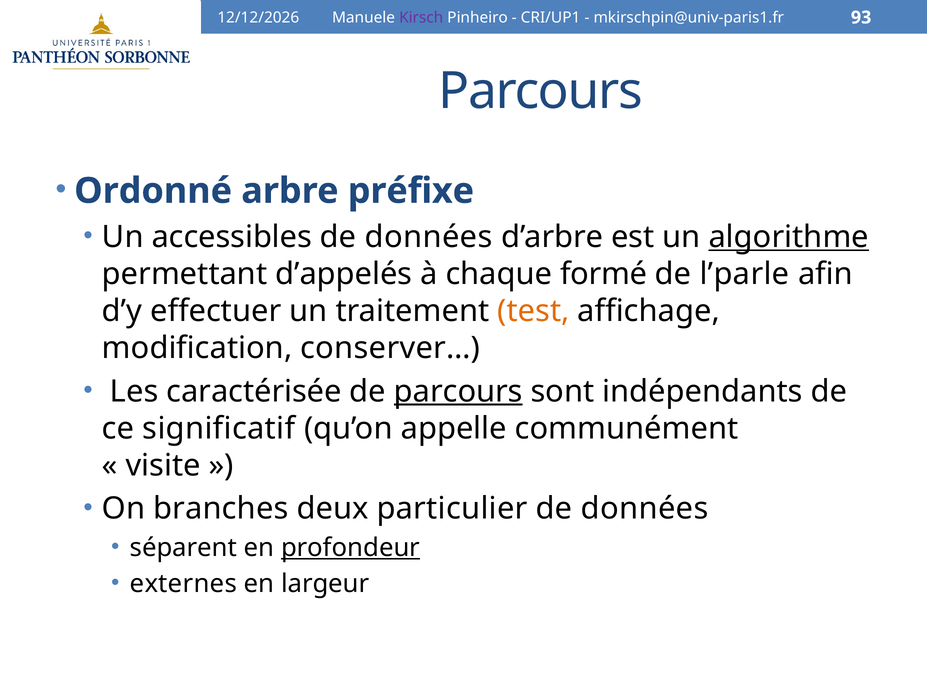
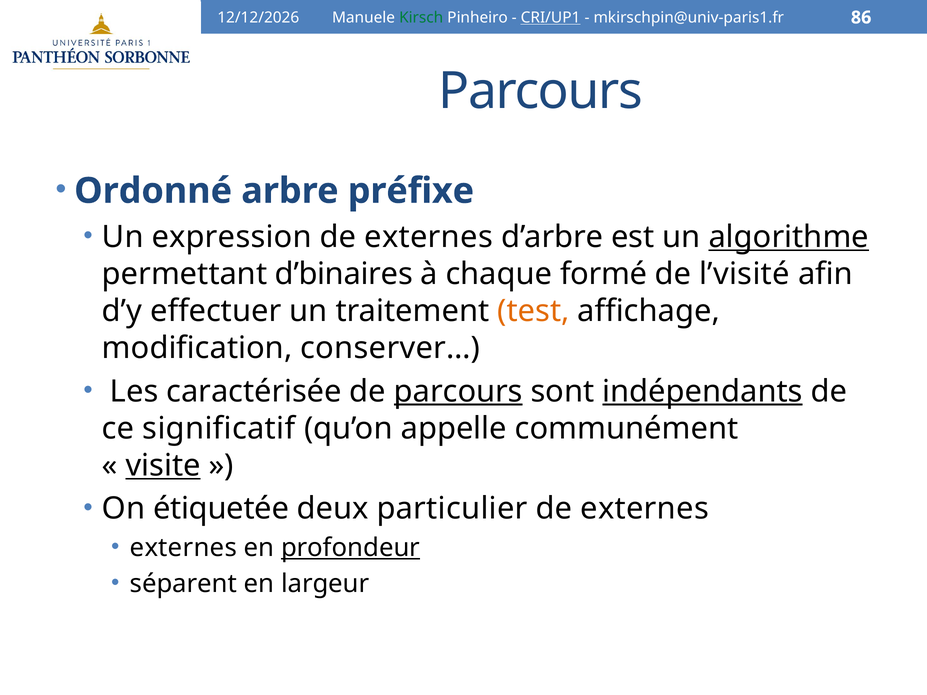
Kirsch colour: purple -> green
CRI/UP1 underline: none -> present
93: 93 -> 86
accessibles: accessibles -> expression
données at (429, 237): données -> externes
d’appelés: d’appelés -> d’binaires
l’parle: l’parle -> l’visité
indépendants underline: none -> present
visite underline: none -> present
branches: branches -> étiquetée
données at (645, 509): données -> externes
séparent at (183, 548): séparent -> externes
externes: externes -> séparent
